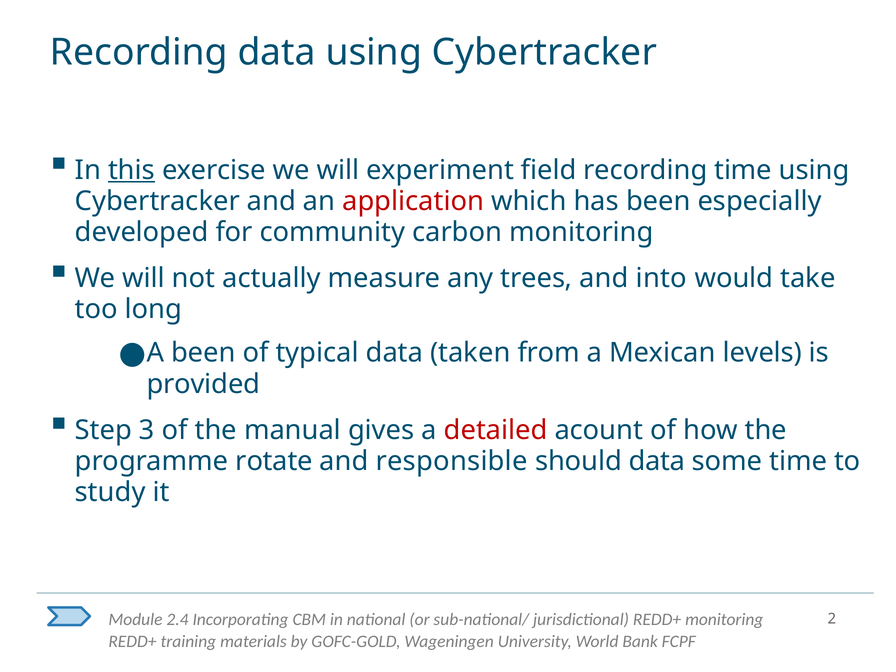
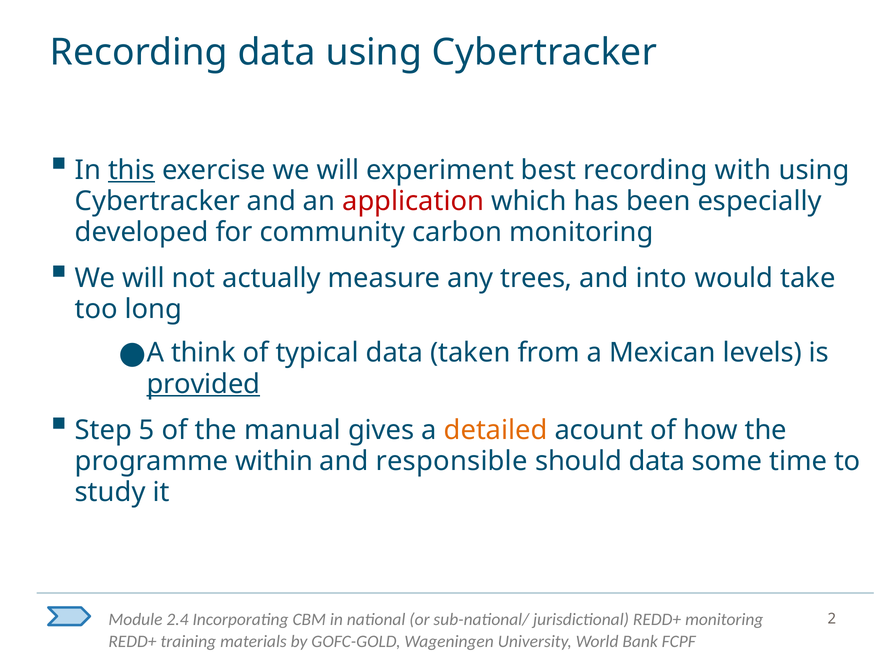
field: field -> best
recording time: time -> with
A been: been -> think
provided underline: none -> present
3: 3 -> 5
detailed colour: red -> orange
rotate: rotate -> within
